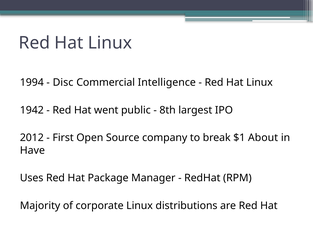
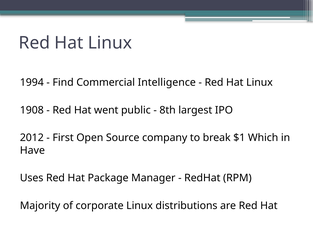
Disc: Disc -> Find
1942: 1942 -> 1908
About: About -> Which
